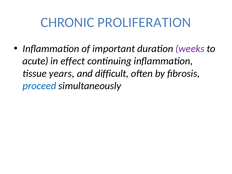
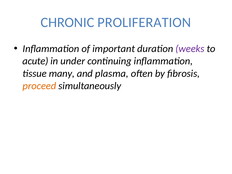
effect: effect -> under
years: years -> many
difficult: difficult -> plasma
proceed colour: blue -> orange
